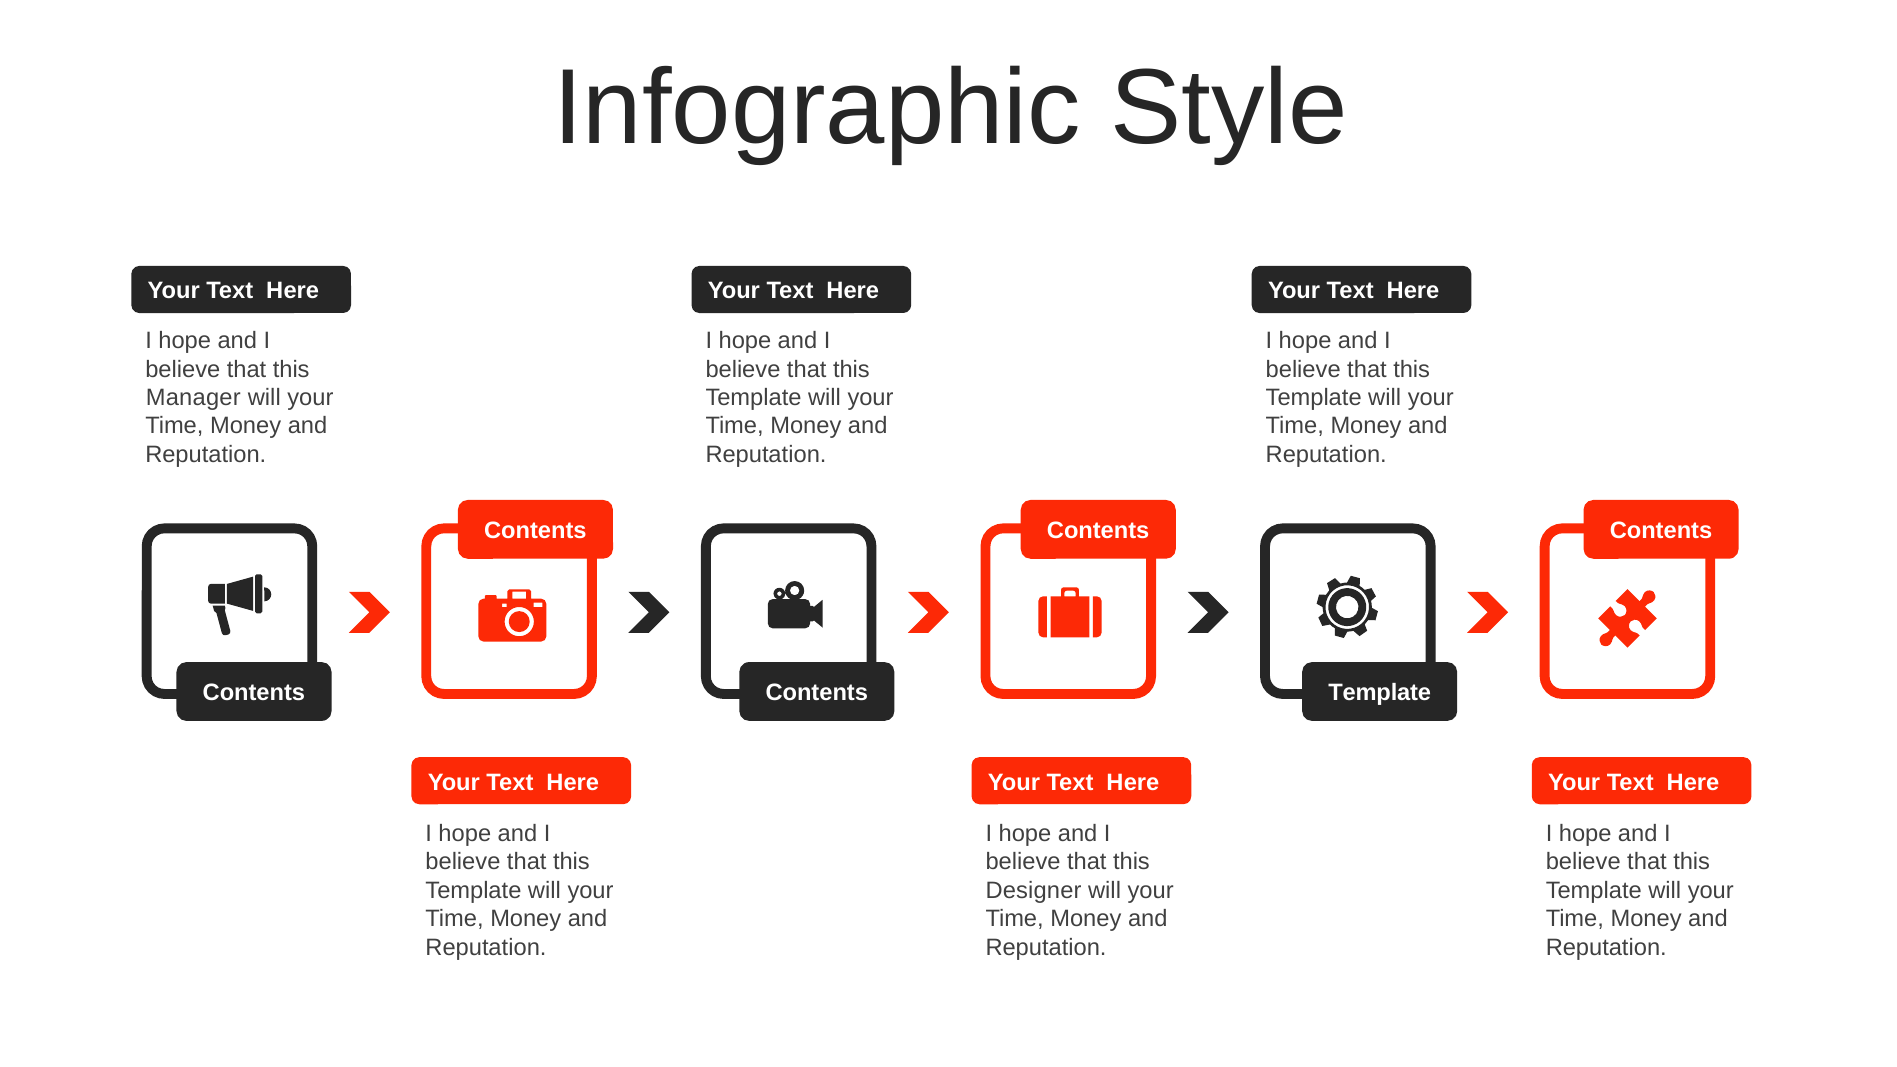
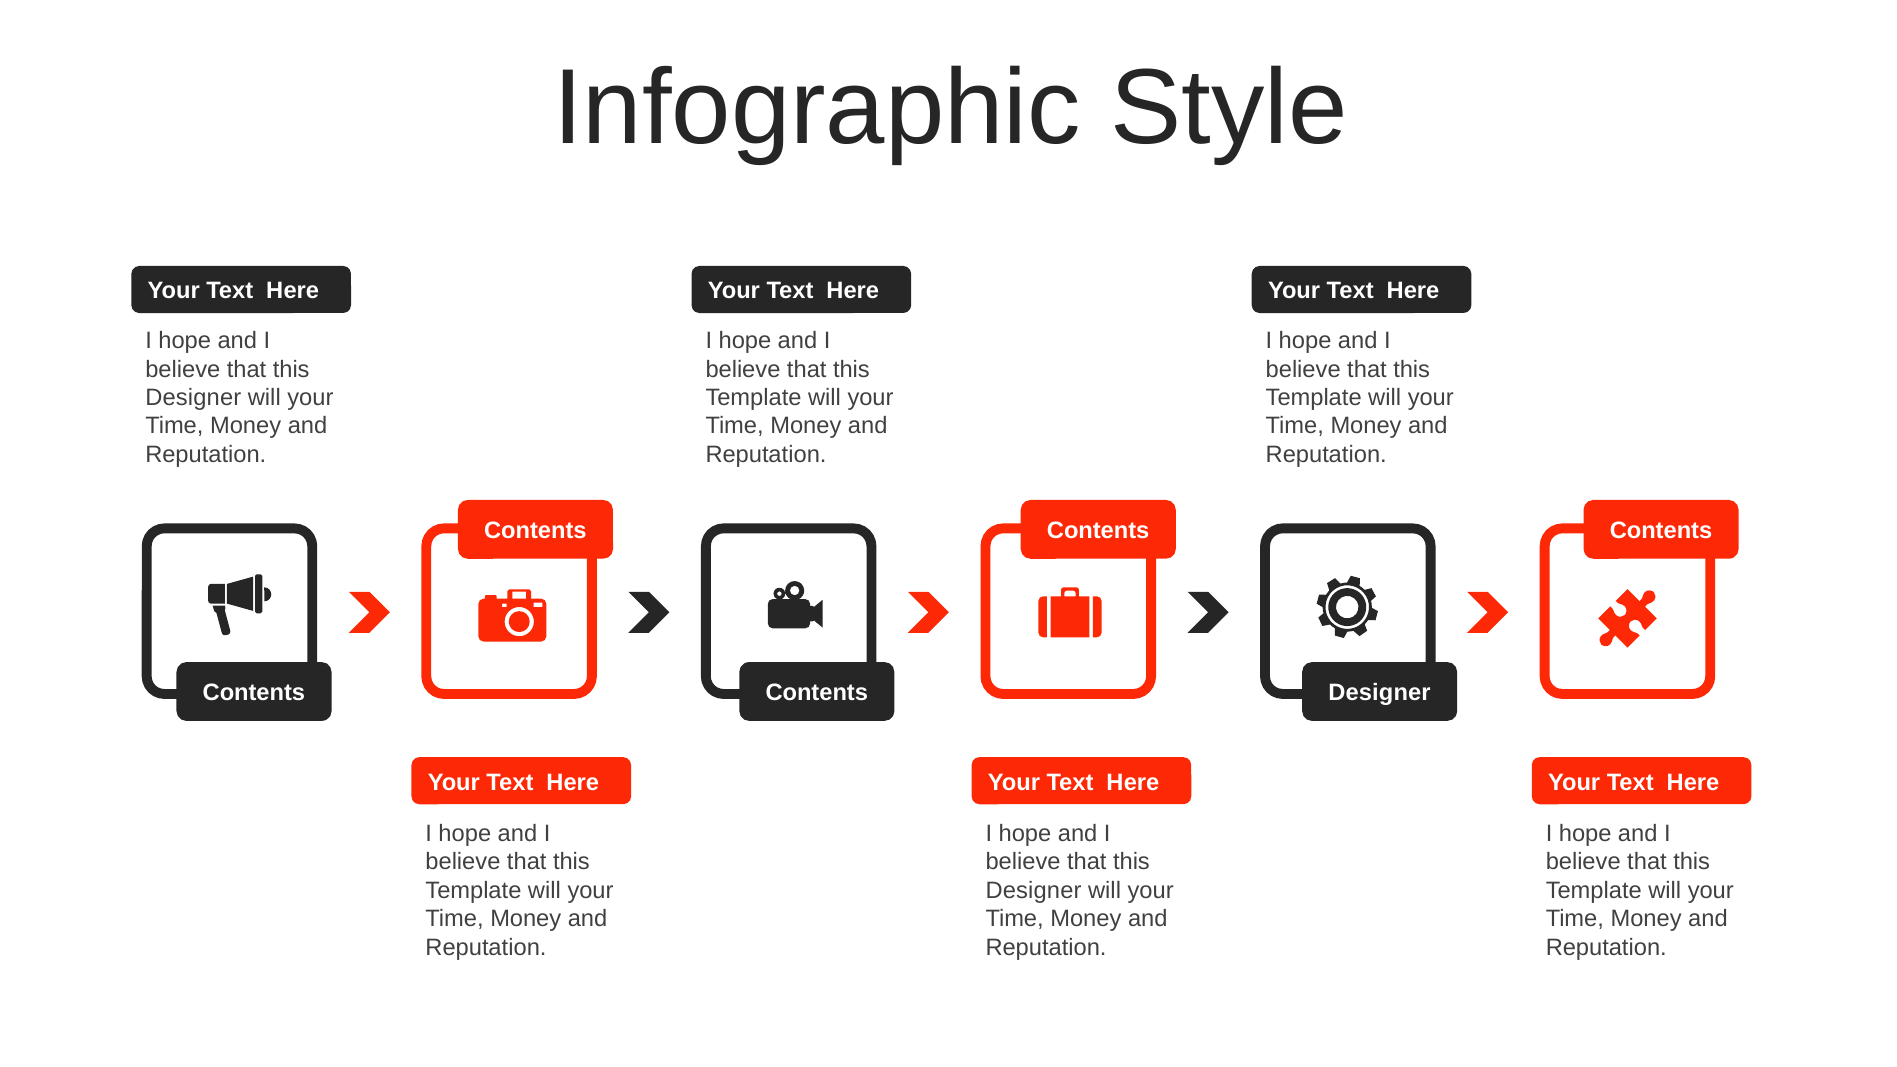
Manager at (193, 398): Manager -> Designer
Contents Template: Template -> Designer
